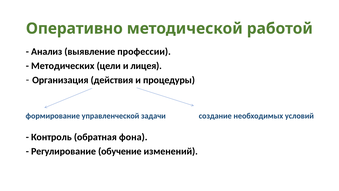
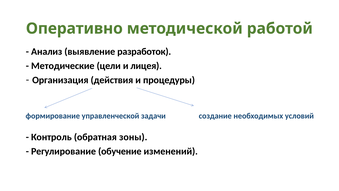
профессии: профессии -> разработок
Методических: Методических -> Методические
фона: фона -> зоны
